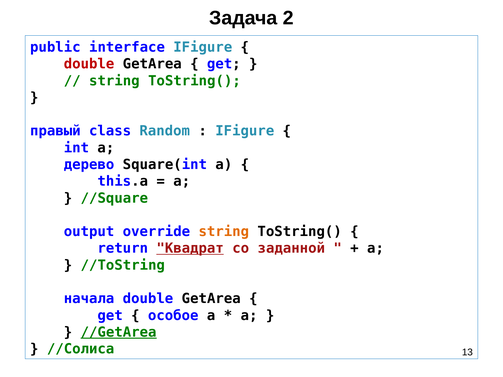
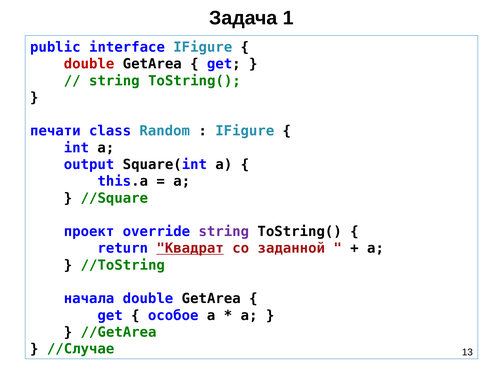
2: 2 -> 1
правый: правый -> печати
дерево: дерево -> output
output: output -> проект
string at (224, 232) colour: orange -> purple
//GetArea underline: present -> none
//Солиса: //Солиса -> //Случае
